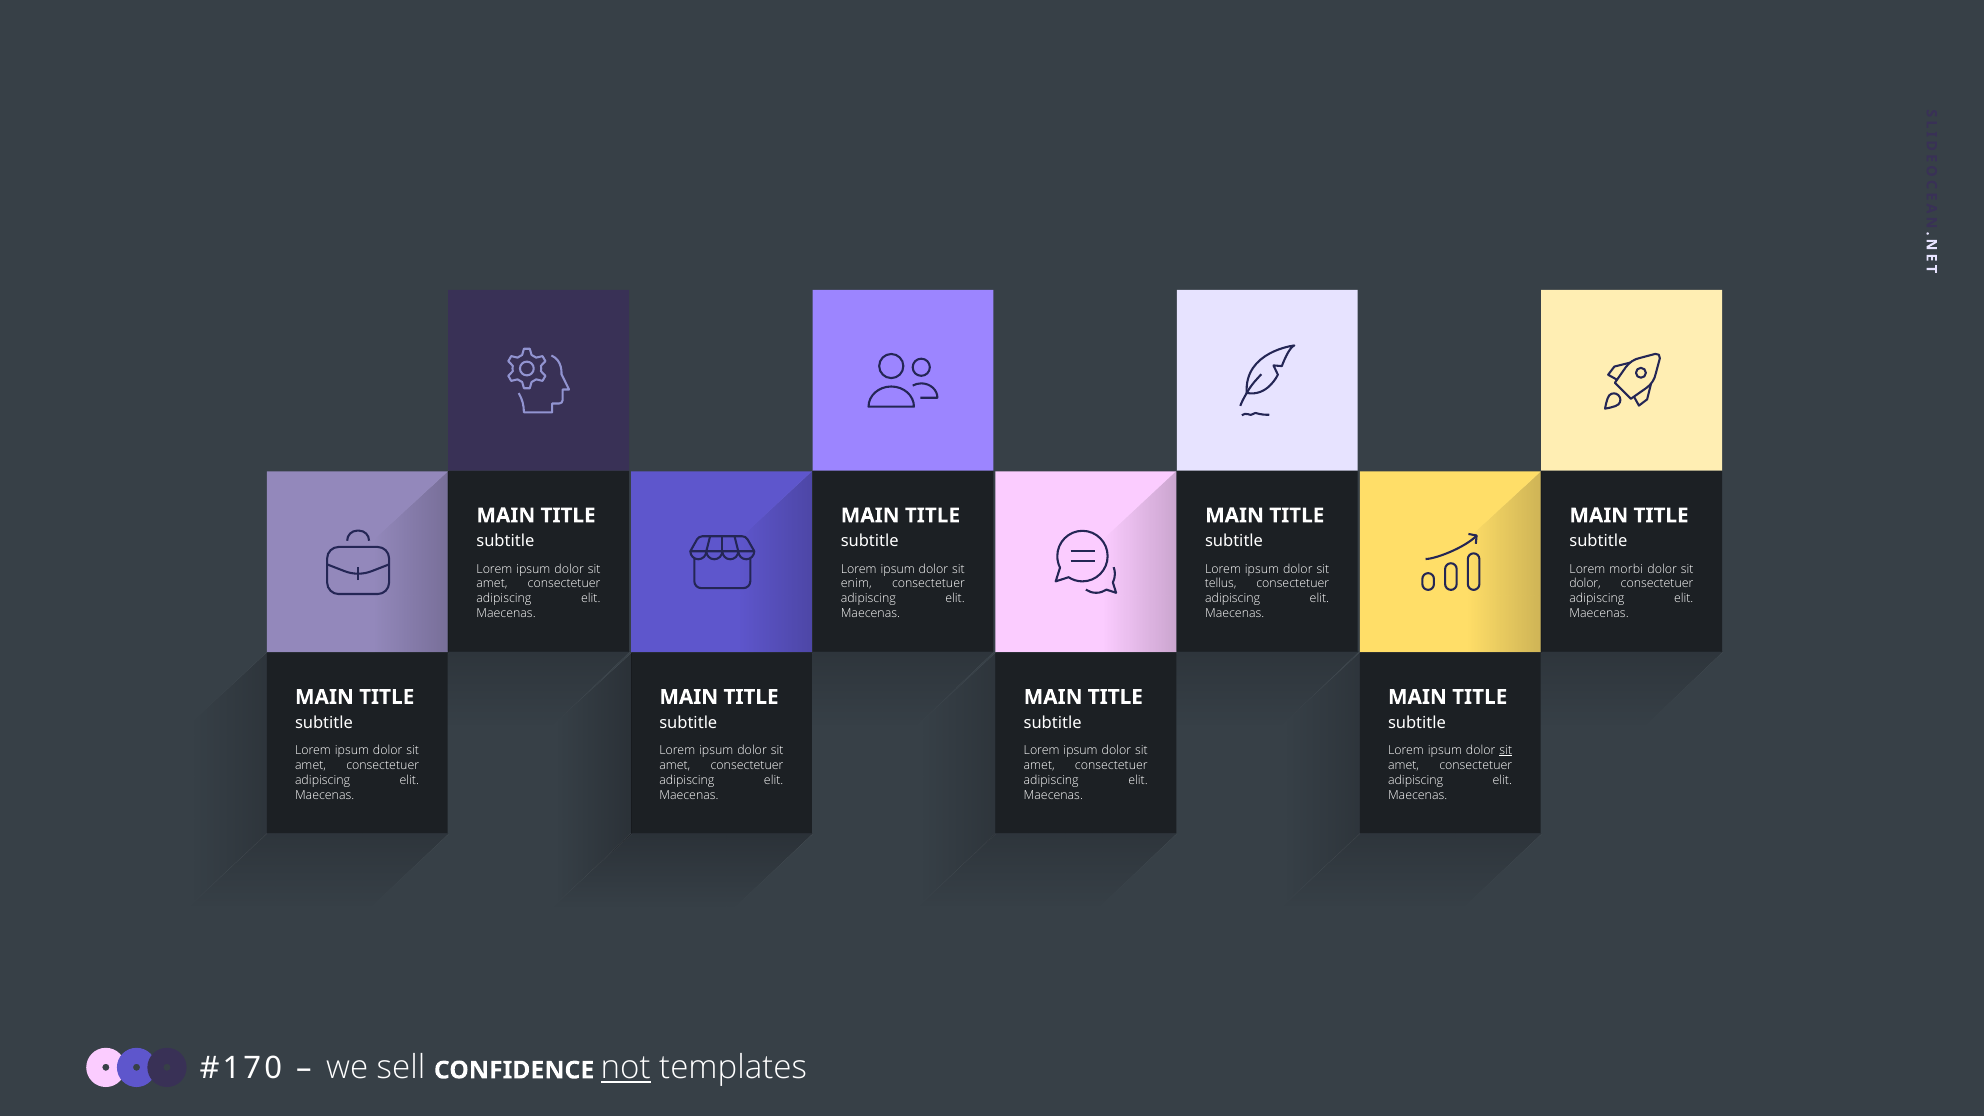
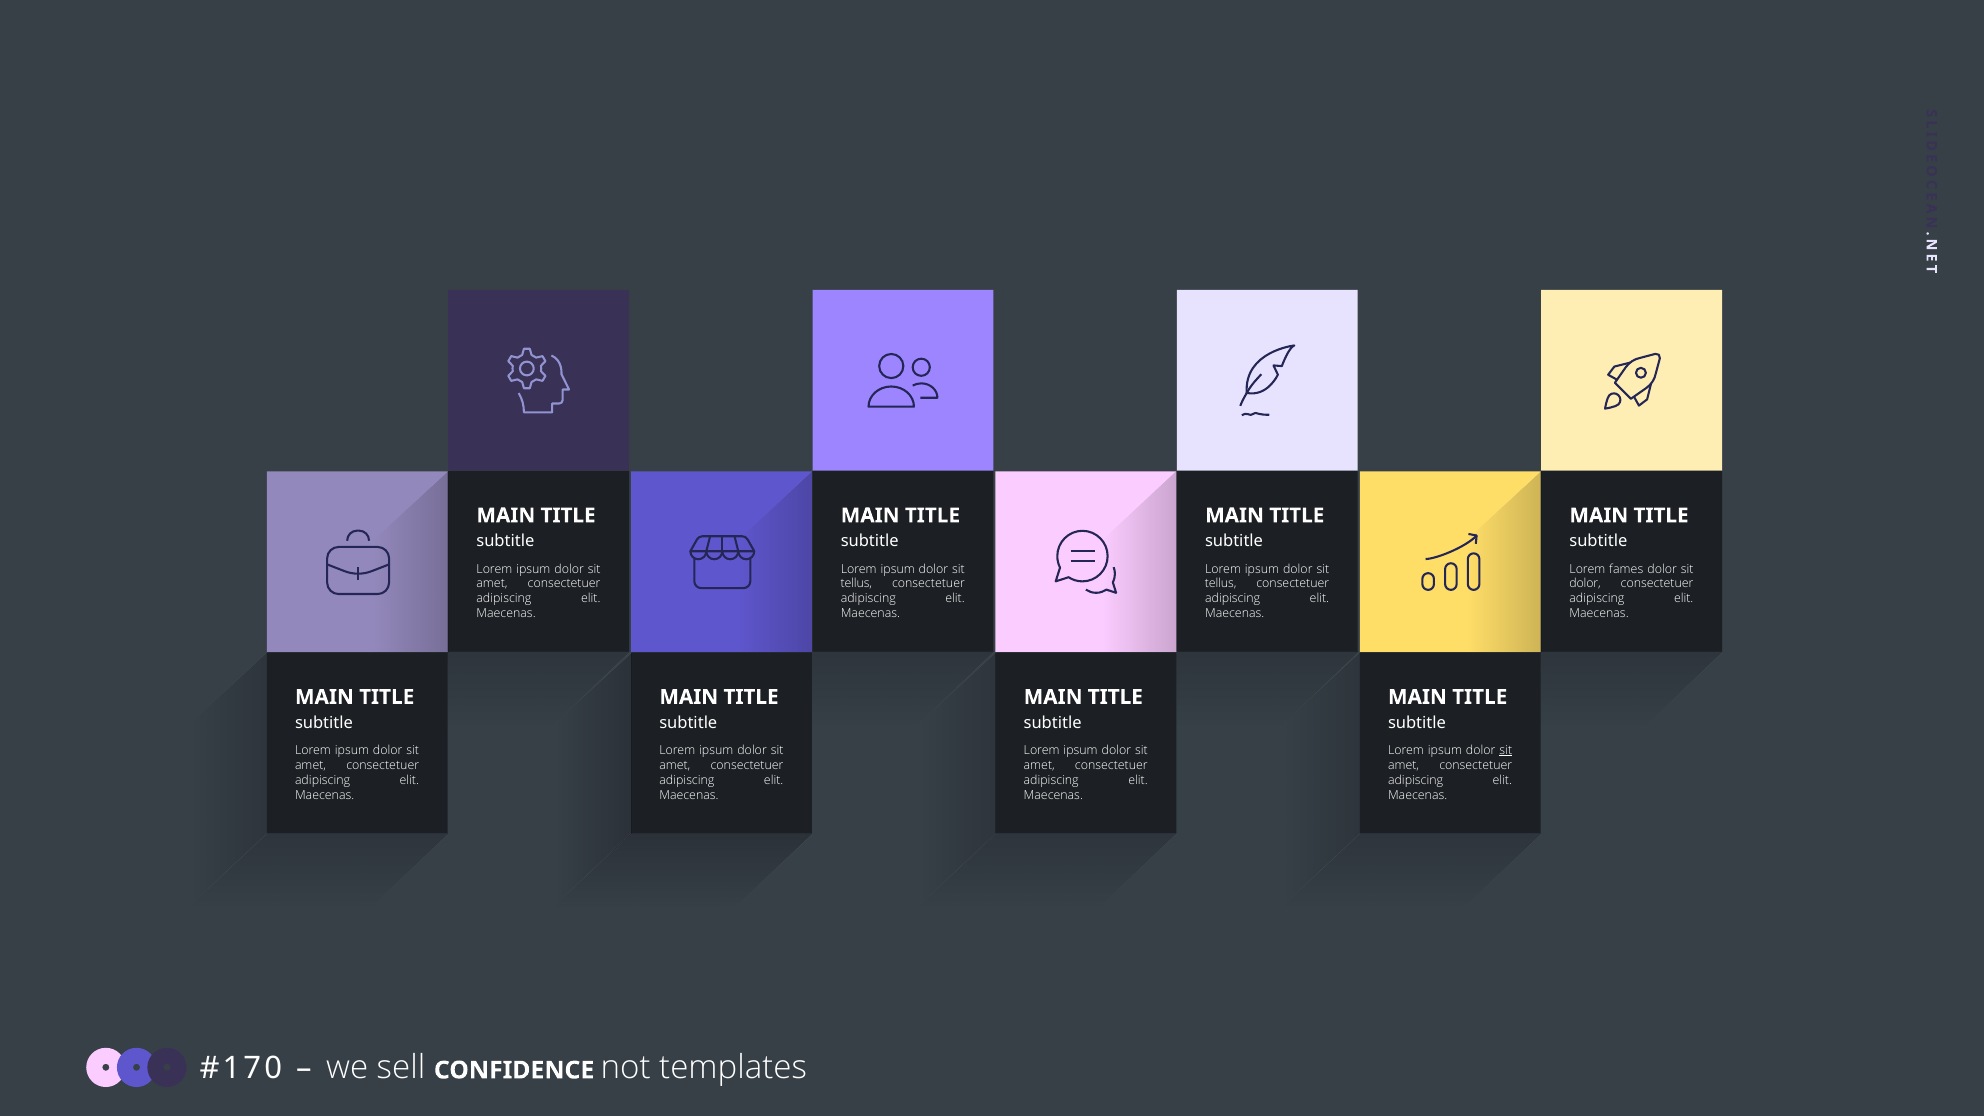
morbi: morbi -> fames
enim at (856, 584): enim -> tellus
not underline: present -> none
